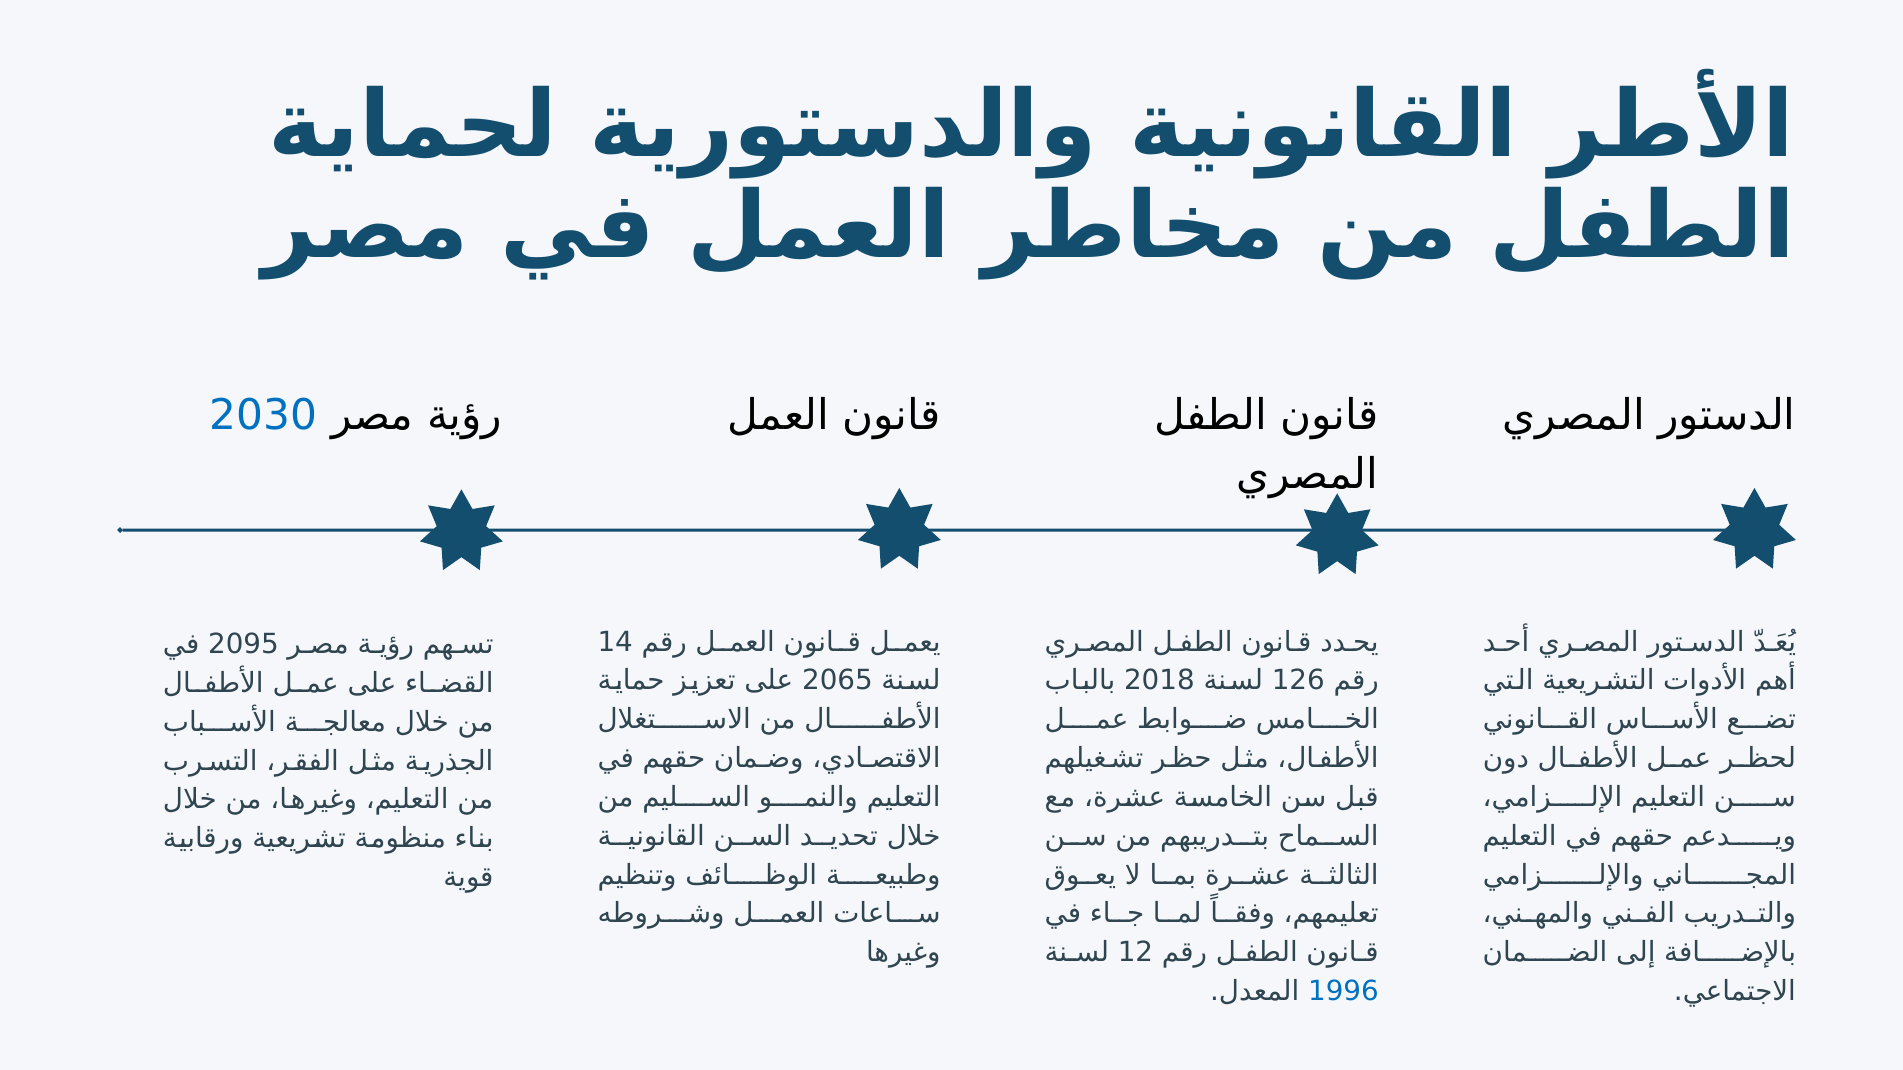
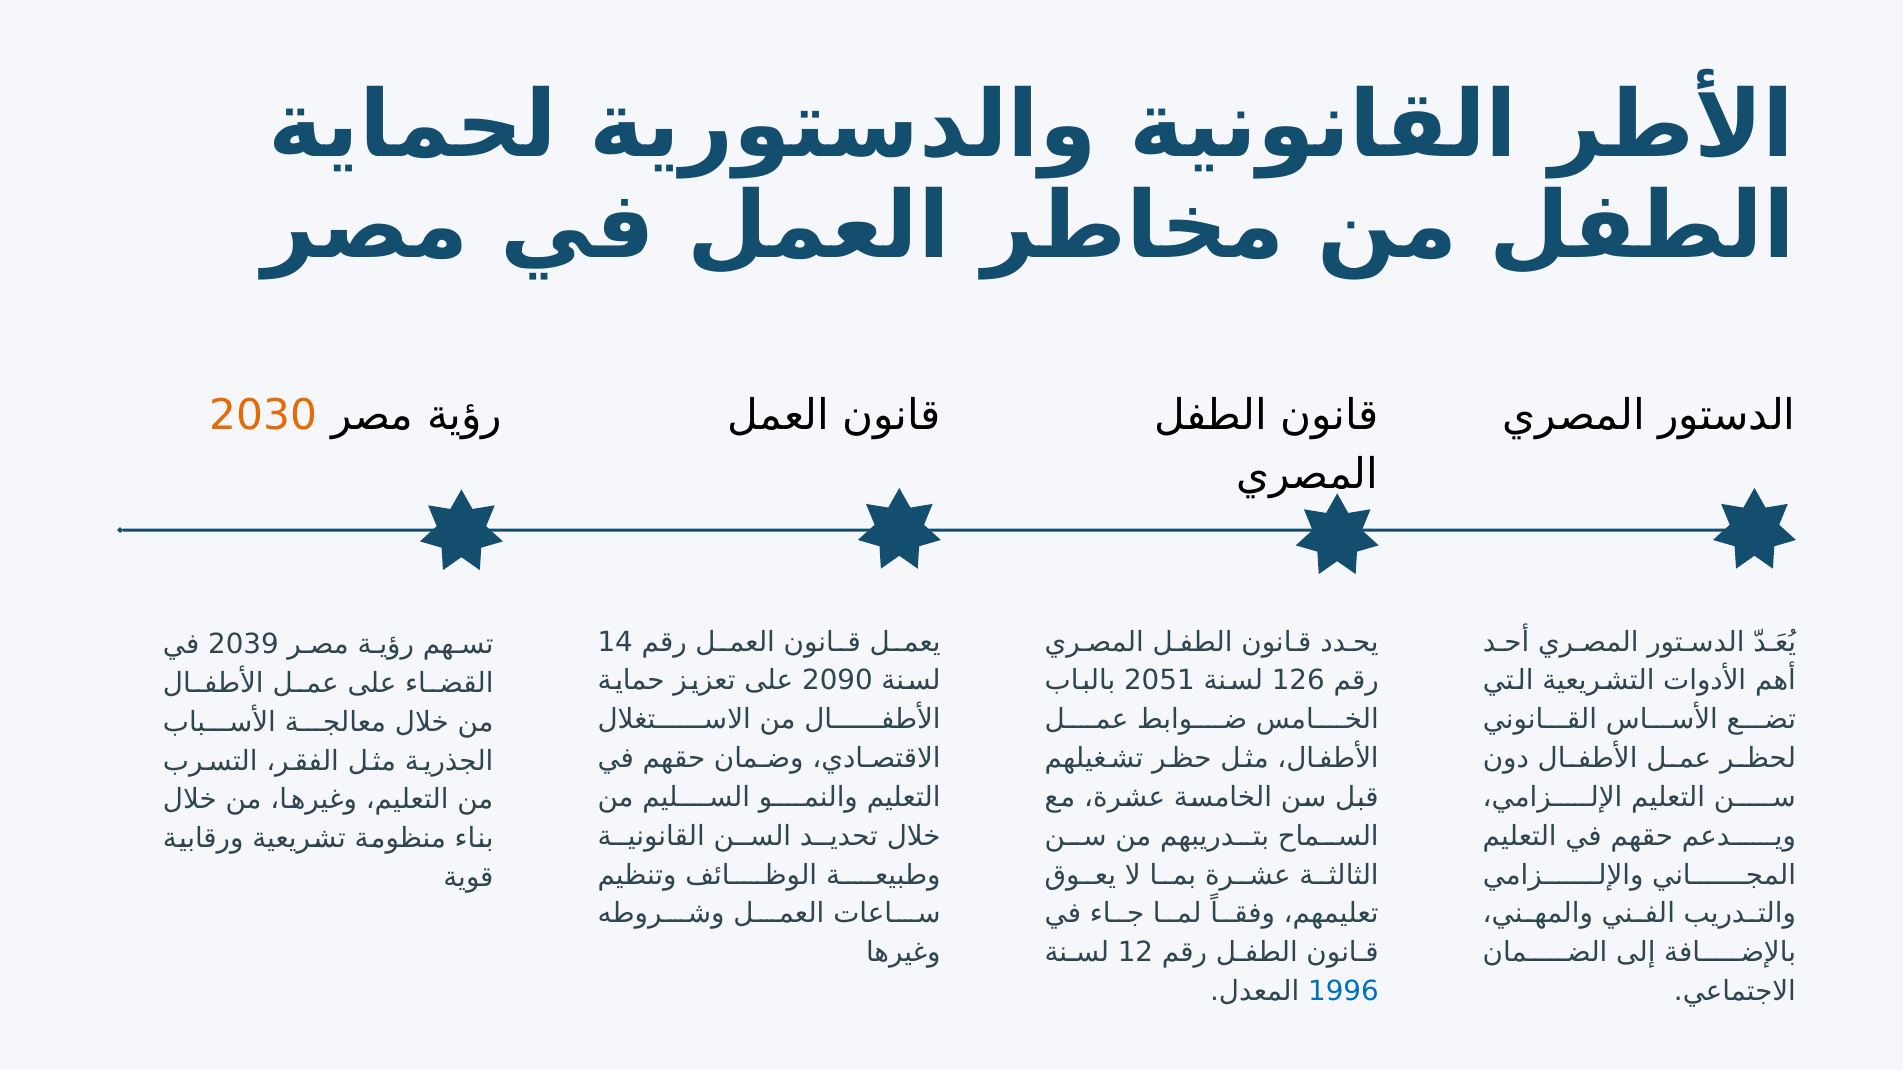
2030 colour: blue -> orange
2095: 2095 -> 2039
2065: 2065 -> 2090
2018: 2018 -> 2051
